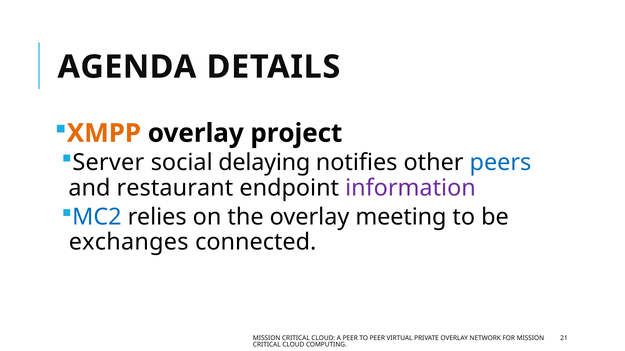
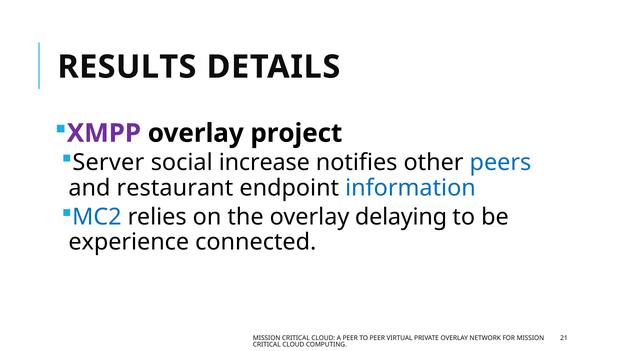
AGENDA: AGENDA -> RESULTS
XMPP colour: orange -> purple
delaying: delaying -> increase
information colour: purple -> blue
meeting: meeting -> delaying
exchanges: exchanges -> experience
